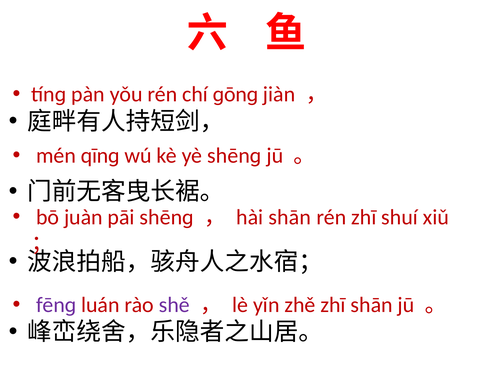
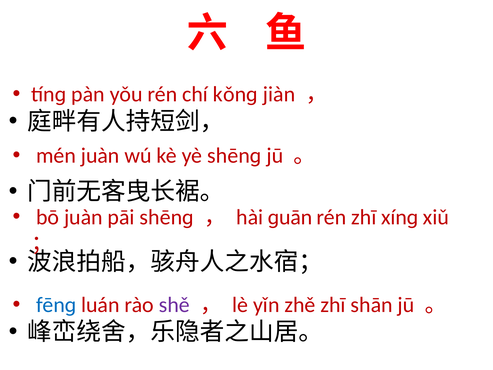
ɡōnɡ: ɡōnɡ -> kǒnɡ
mén qīnɡ: qīnɡ -> juàn
hài shān: shān -> ɡuān
shuí: shuí -> xínɡ
fēnɡ colour: purple -> blue
